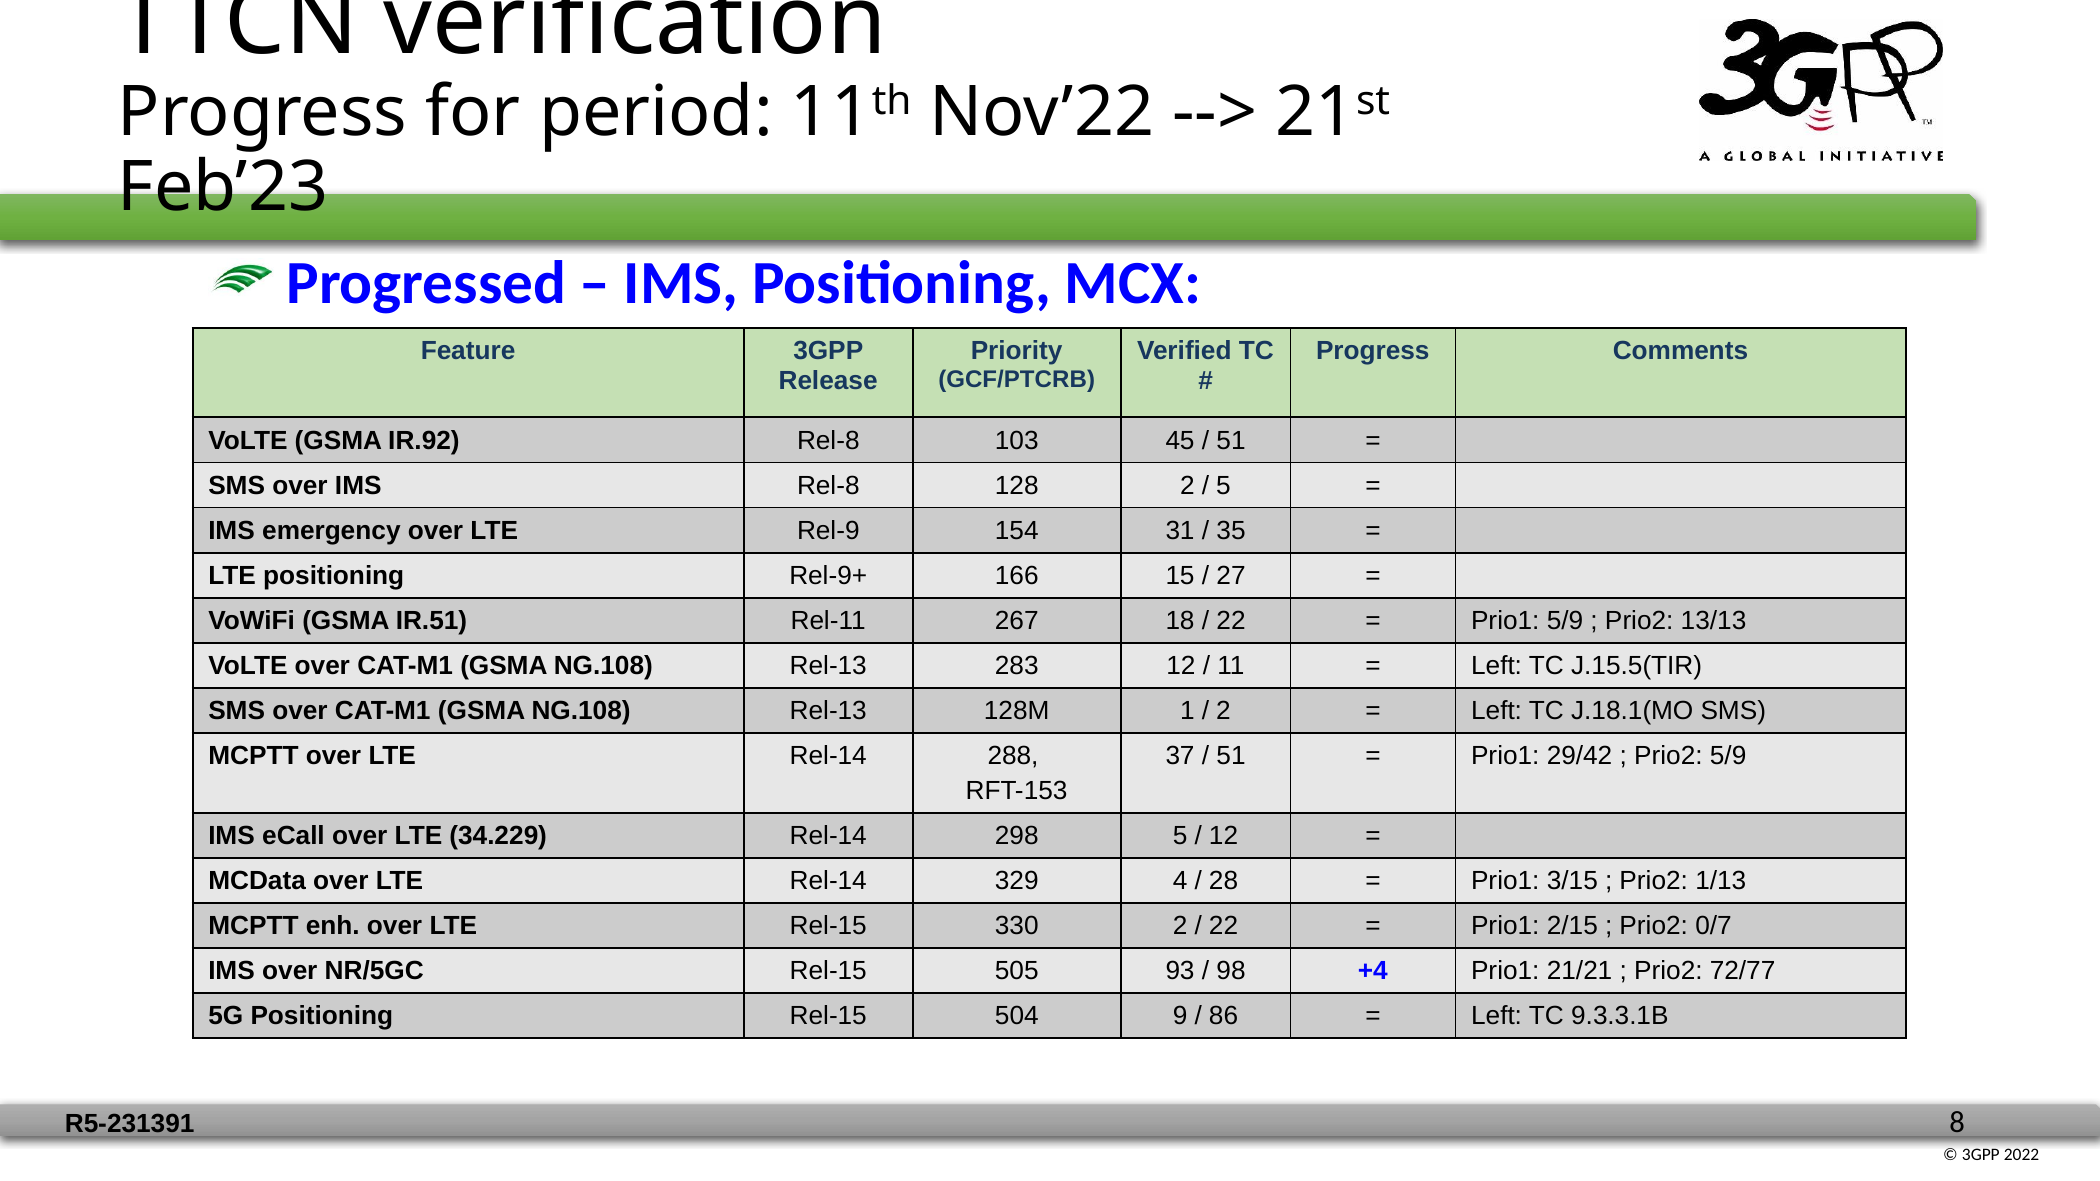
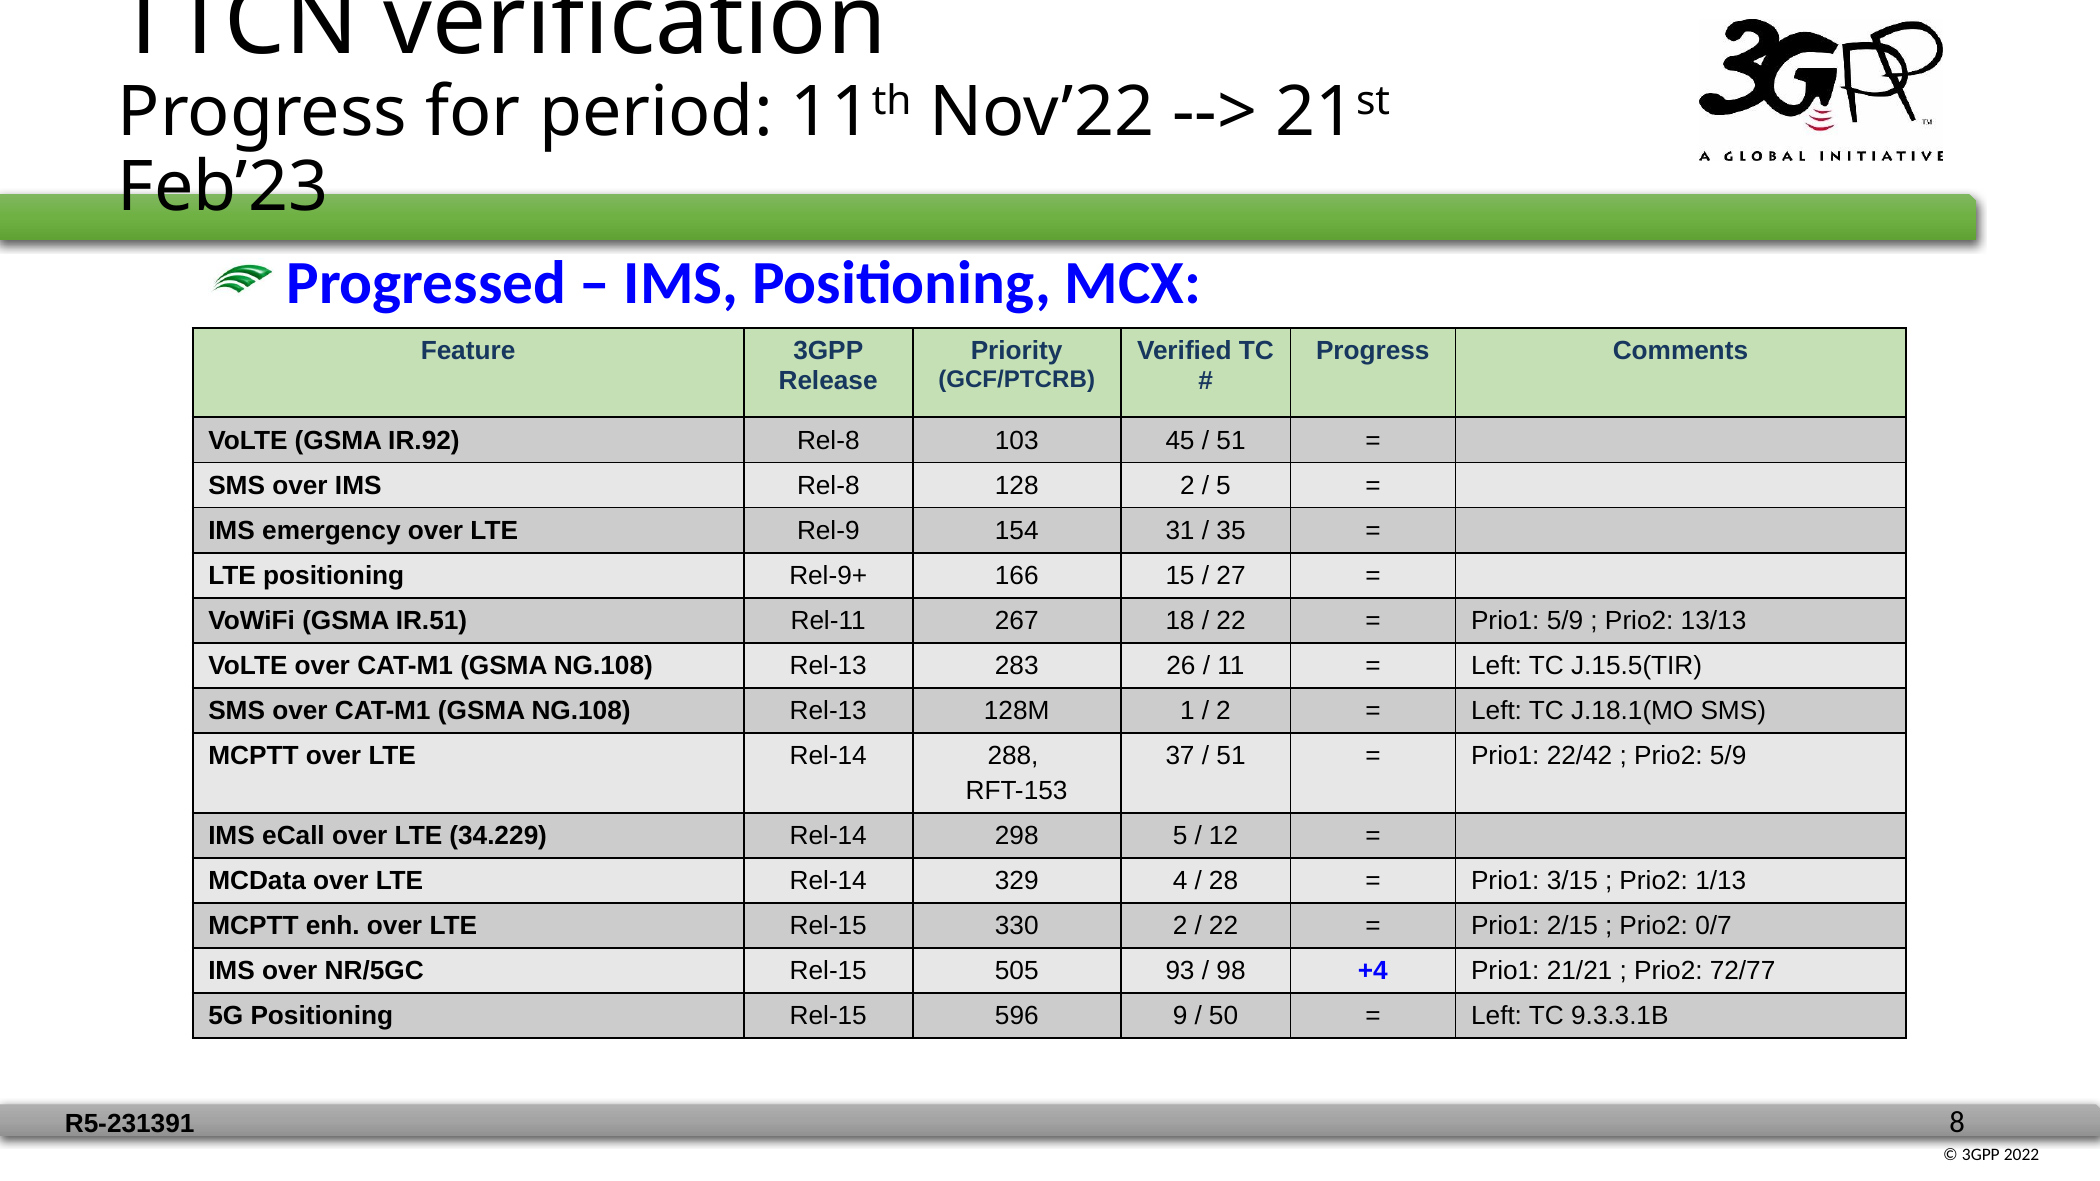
283 12: 12 -> 26
29/42: 29/42 -> 22/42
504: 504 -> 596
86: 86 -> 50
